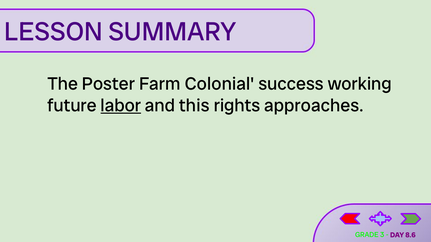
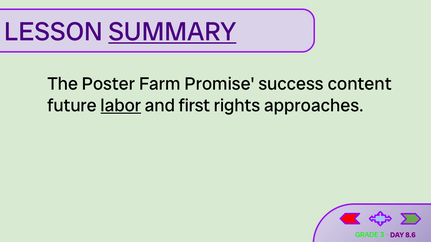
SUMMARY underline: none -> present
Colonial: Colonial -> Promise
working: working -> content
this: this -> first
